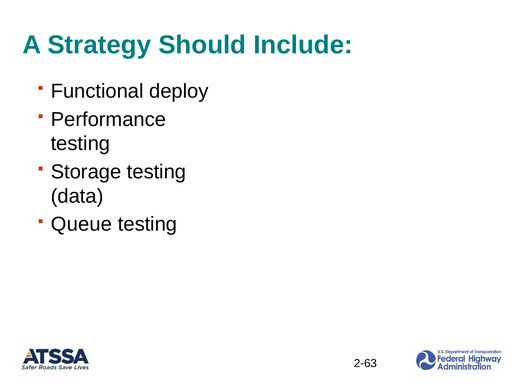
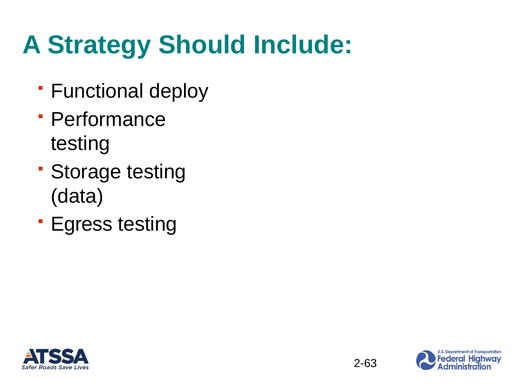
Queue: Queue -> Egress
